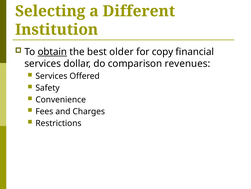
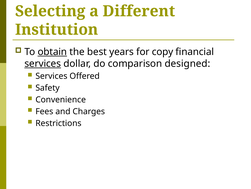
older: older -> years
services at (43, 63) underline: none -> present
revenues: revenues -> designed
